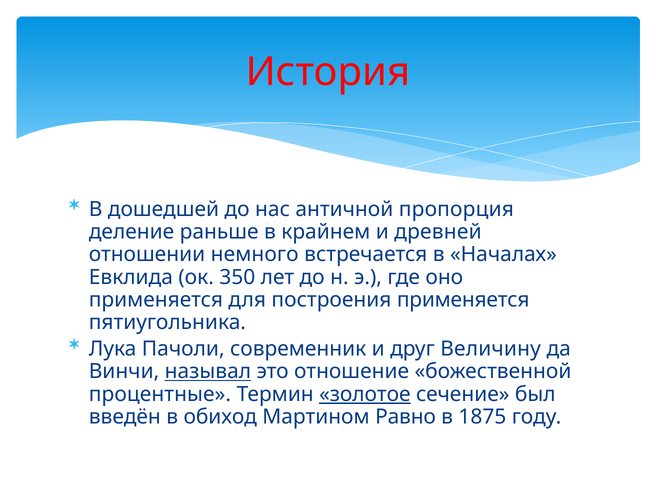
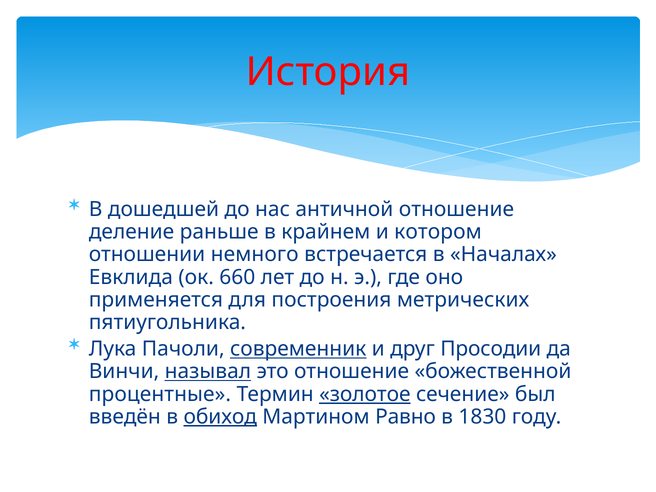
античной пропорция: пропорция -> отношение
древней: древней -> котором
350: 350 -> 660
построения применяется: применяется -> метрических
современник underline: none -> present
Величину: Величину -> Просодии
обиход underline: none -> present
1875: 1875 -> 1830
